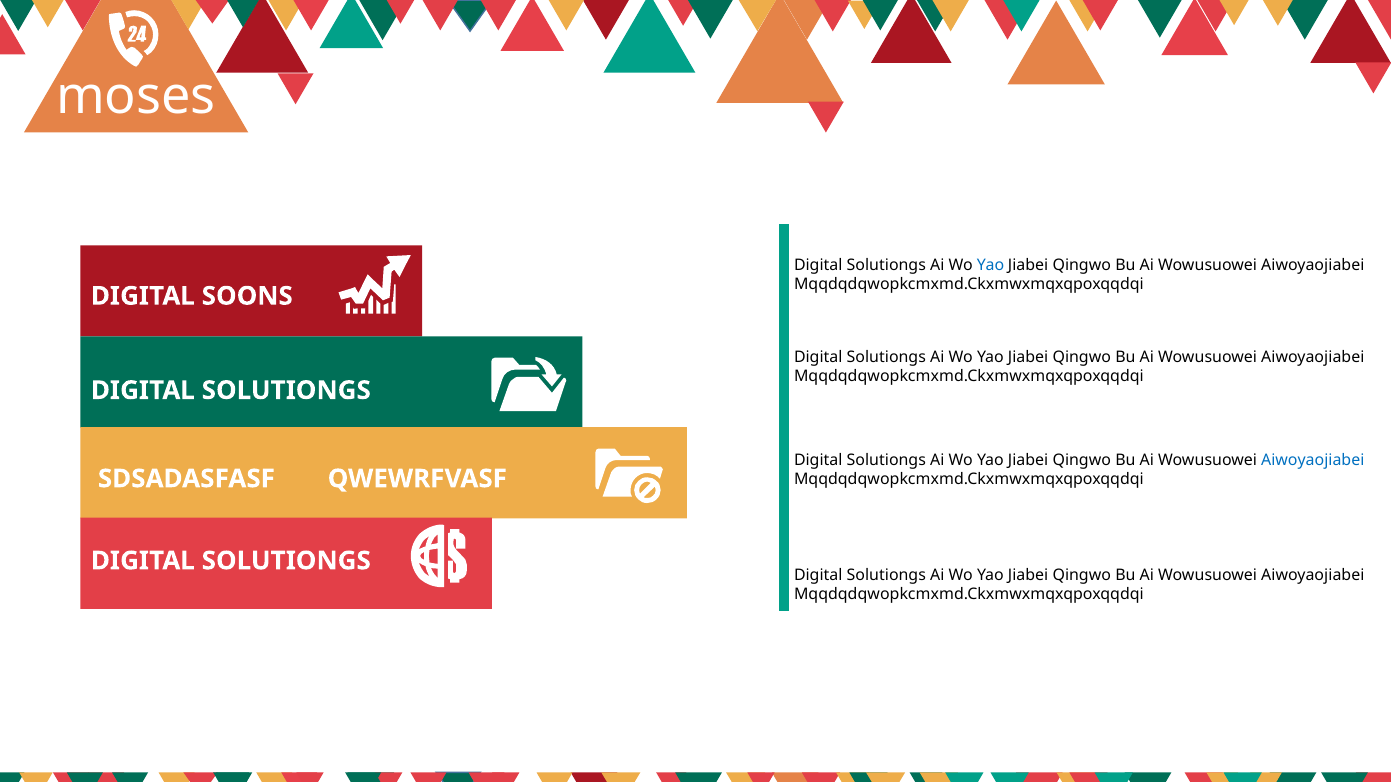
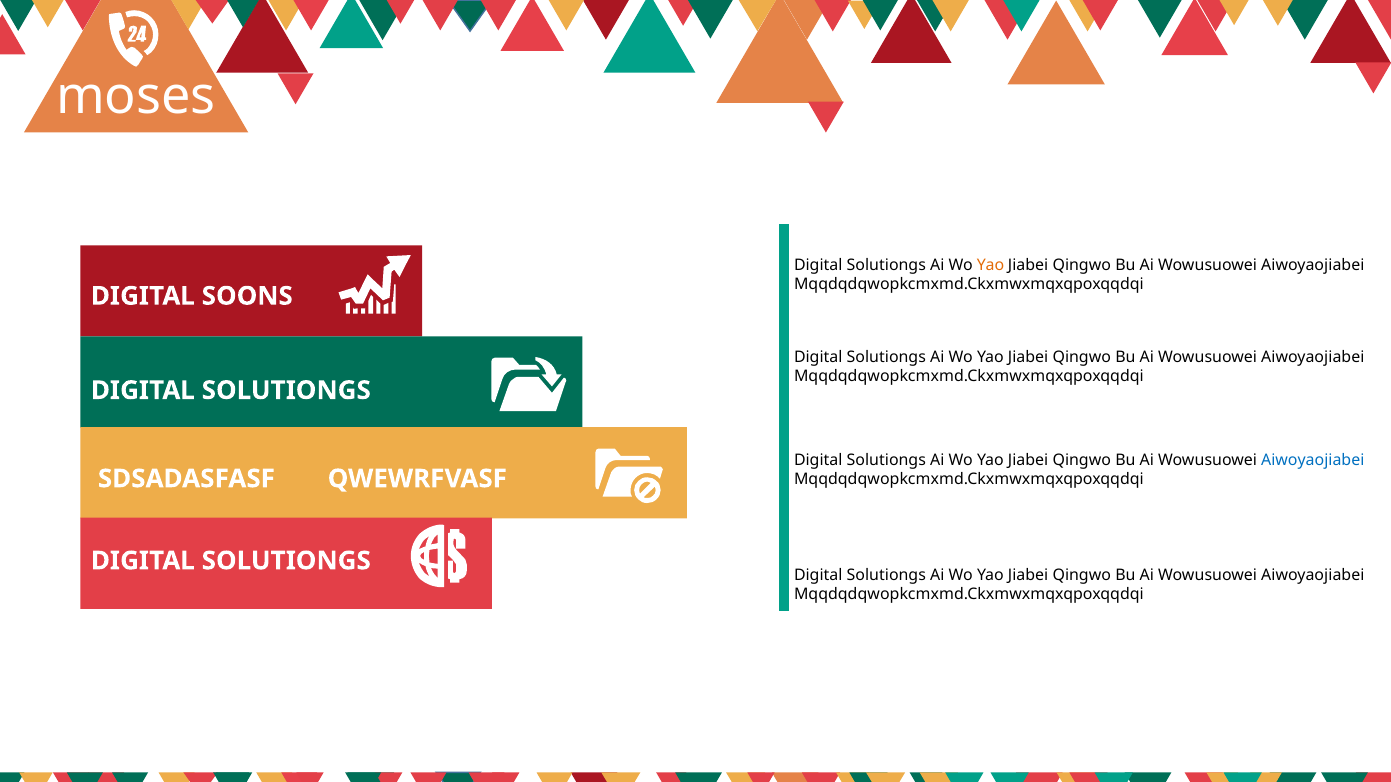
Yao at (991, 266) colour: blue -> orange
